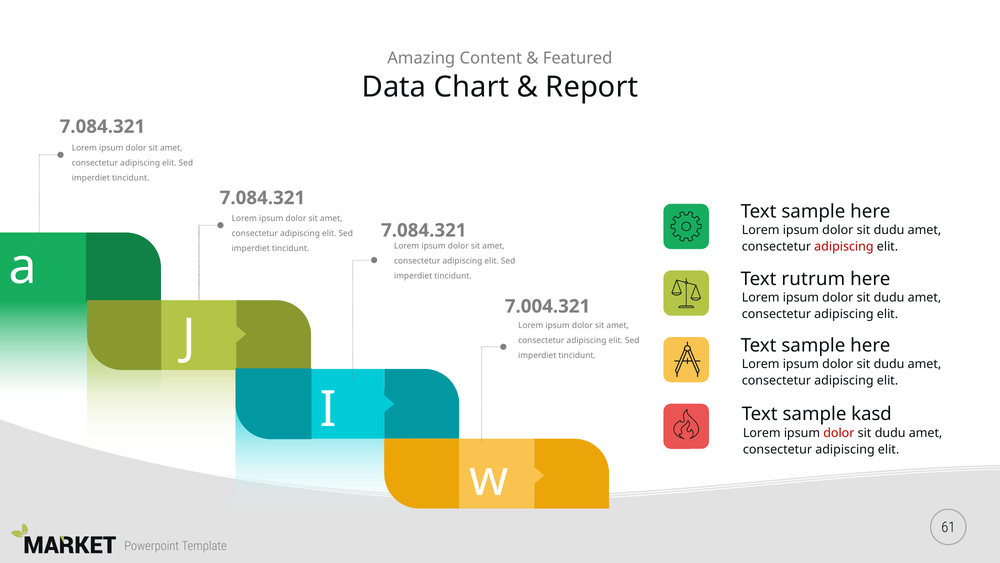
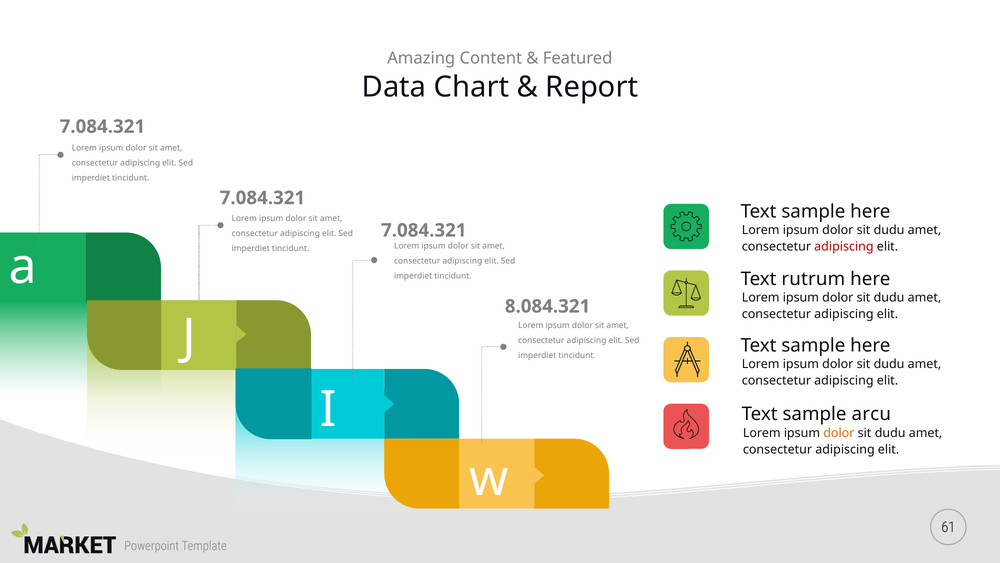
7.004.321: 7.004.321 -> 8.084.321
kasd: kasd -> arcu
dolor at (839, 433) colour: red -> orange
